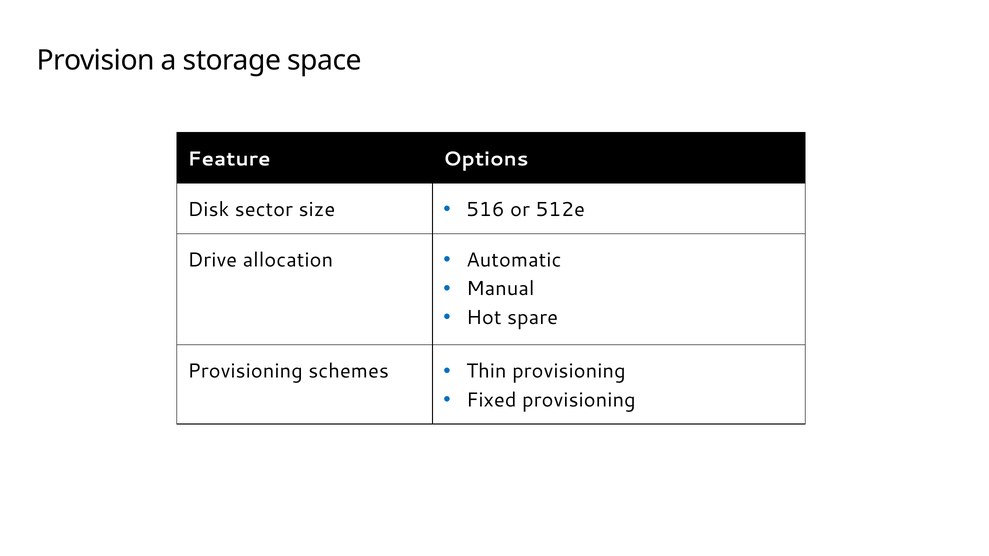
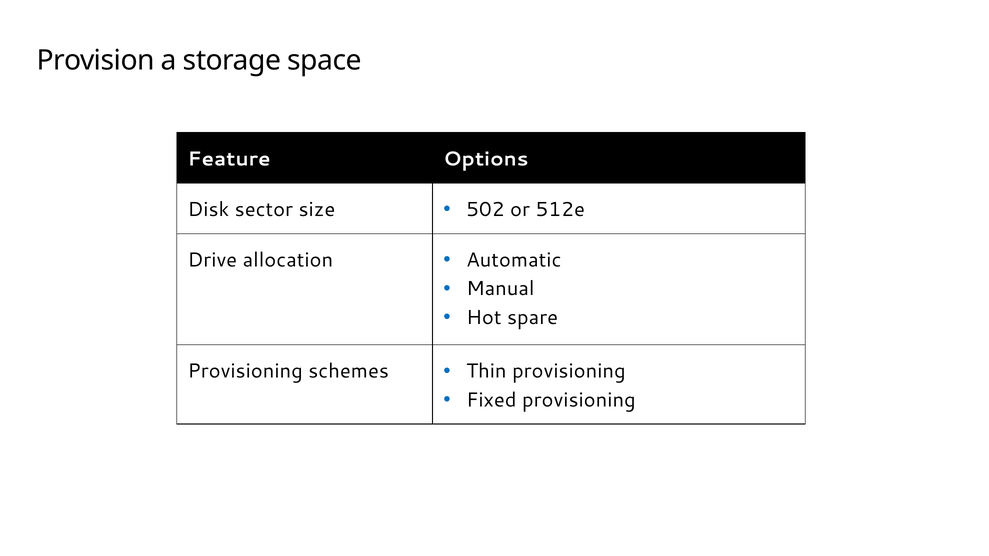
516: 516 -> 502
